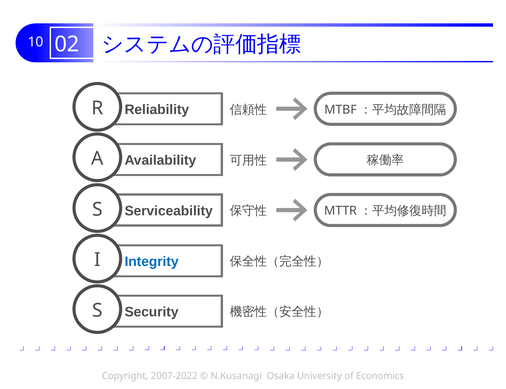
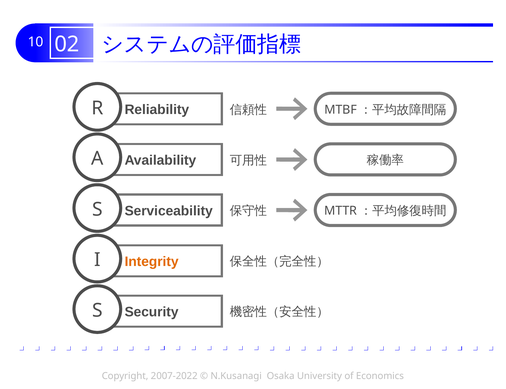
Integrity colour: blue -> orange
